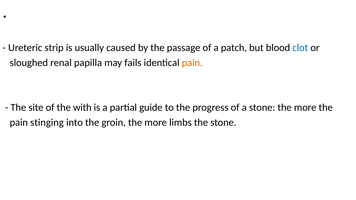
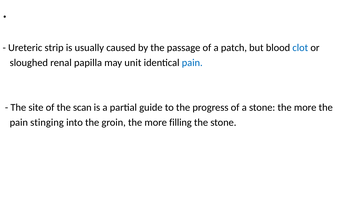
fails: fails -> unit
pain at (192, 63) colour: orange -> blue
with: with -> scan
limbs: limbs -> filling
